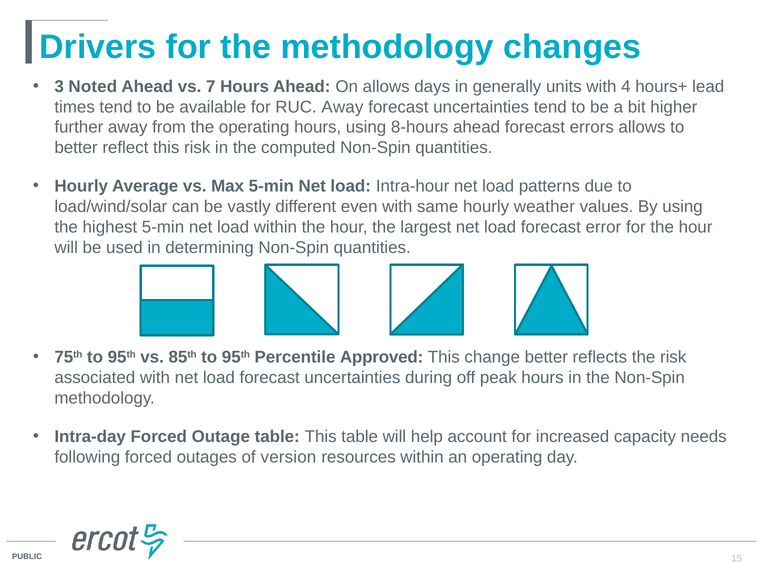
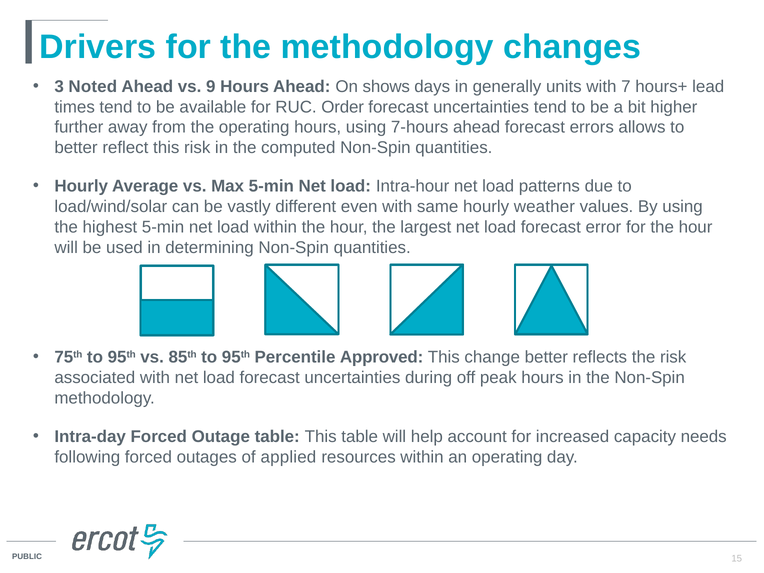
7: 7 -> 9
On allows: allows -> shows
4: 4 -> 7
RUC Away: Away -> Order
8-hours: 8-hours -> 7-hours
version: version -> applied
